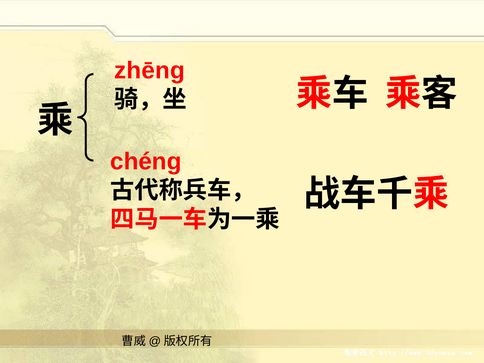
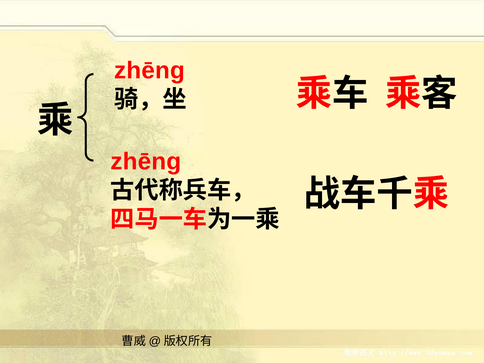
chéng at (146, 161): chéng -> zhēng
